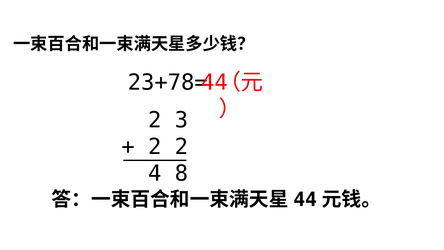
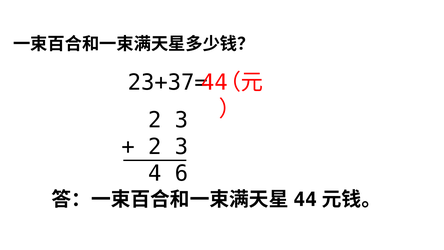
23+78=: 23+78= -> 23+37=
2 at (182, 147): 2 -> 3
8: 8 -> 6
